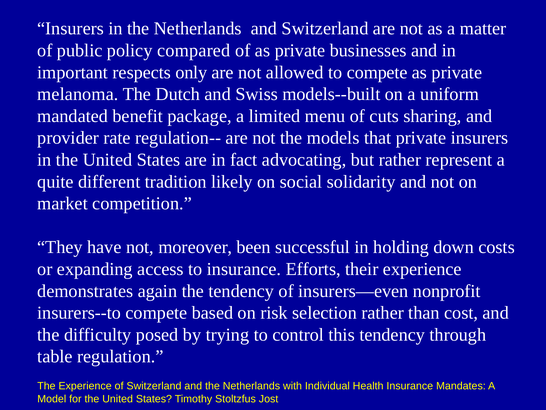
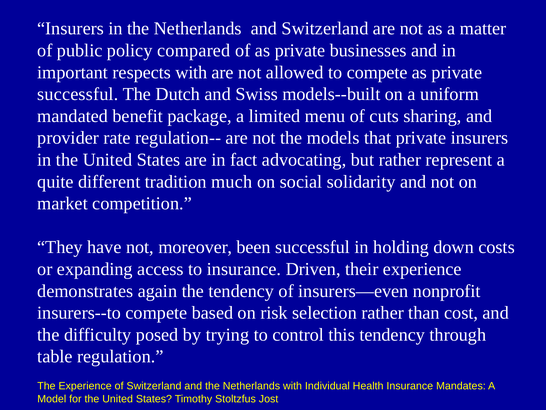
respects only: only -> with
melanoma at (78, 94): melanoma -> successful
likely: likely -> much
Efforts: Efforts -> Driven
